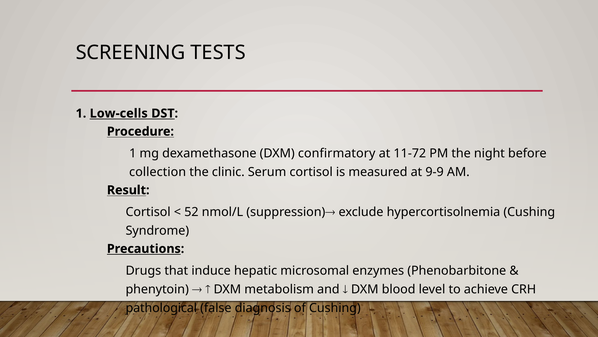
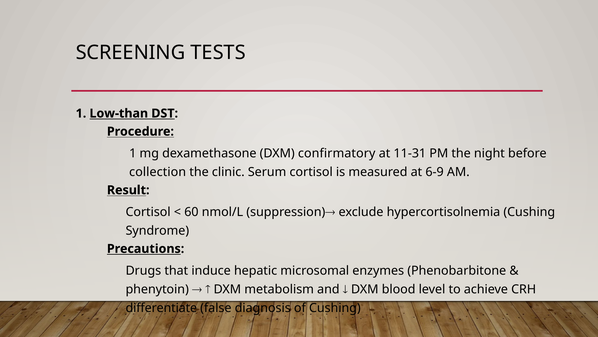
Low-cells: Low-cells -> Low-than
11-72: 11-72 -> 11-31
9-9: 9-9 -> 6-9
52: 52 -> 60
pathological: pathological -> differentiate
